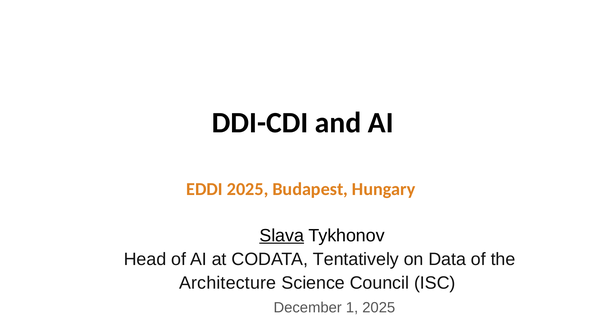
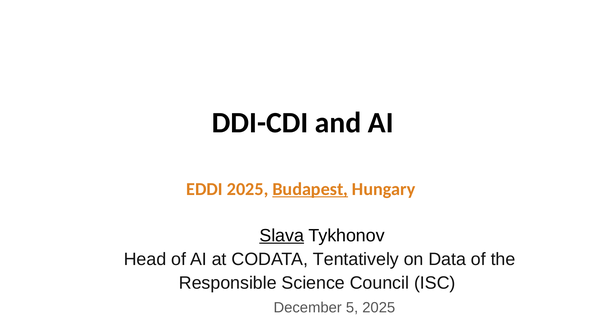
Budapest underline: none -> present
Architecture: Architecture -> Responsible
1: 1 -> 5
